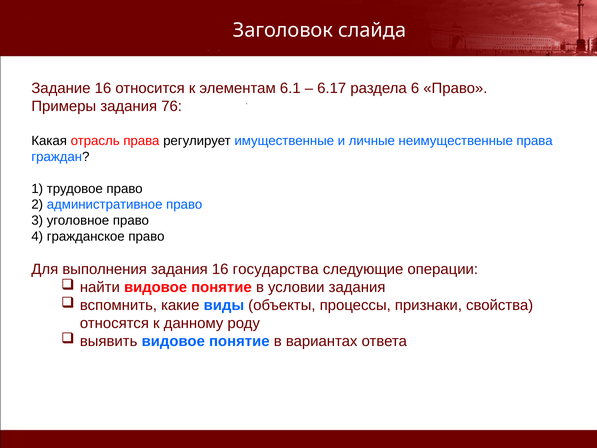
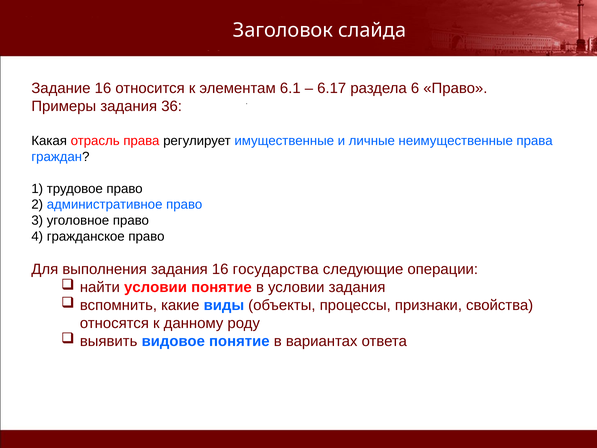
76: 76 -> 36
найти видовое: видовое -> условии
